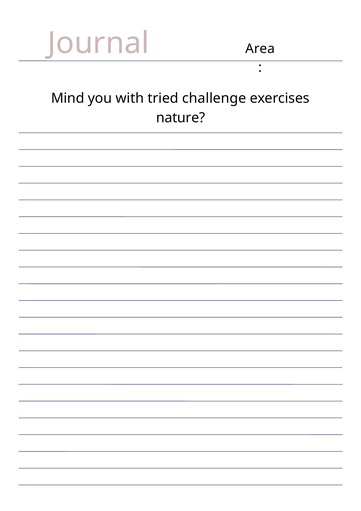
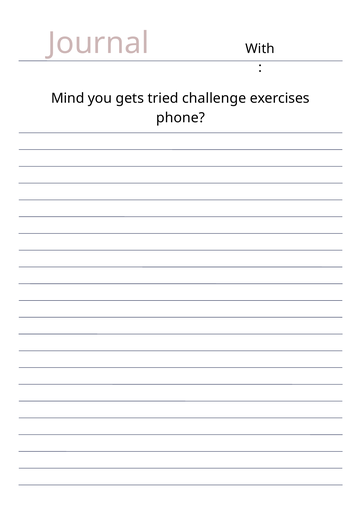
Area: Area -> With
with: with -> gets
nature: nature -> phone
